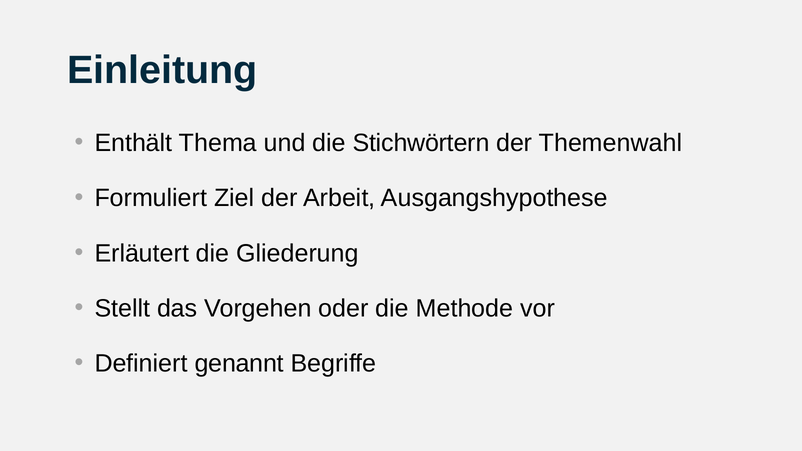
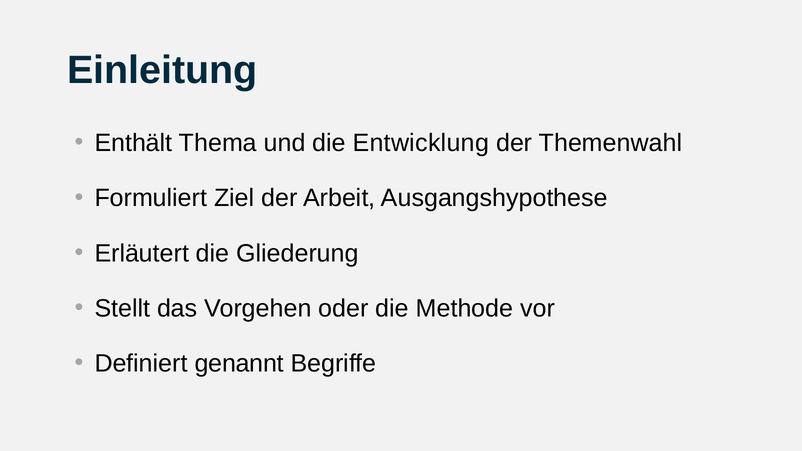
Stichwörtern: Stichwörtern -> Entwicklung
